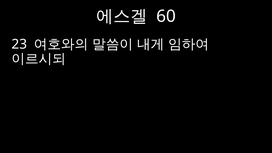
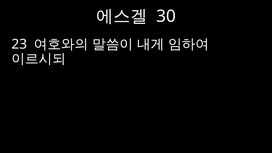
60: 60 -> 30
